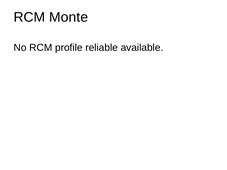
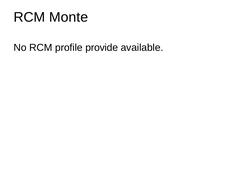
reliable: reliable -> provide
